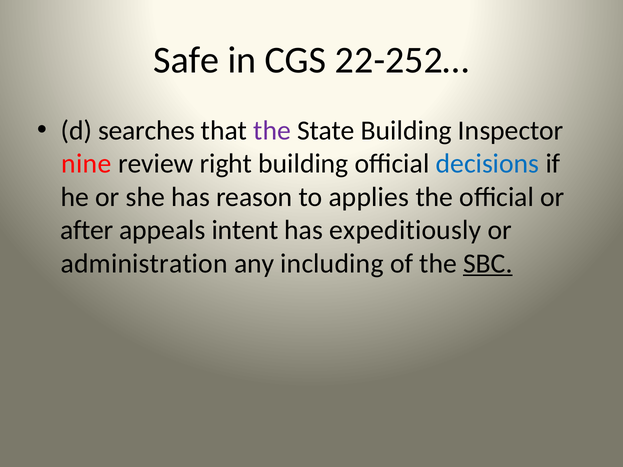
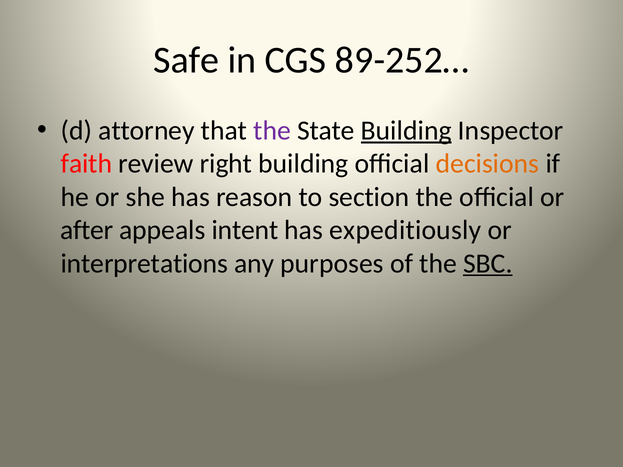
22-252…: 22-252… -> 89-252…
searches: searches -> attorney
Building at (406, 131) underline: none -> present
nine: nine -> faith
decisions colour: blue -> orange
applies: applies -> section
administration: administration -> interpretations
including: including -> purposes
